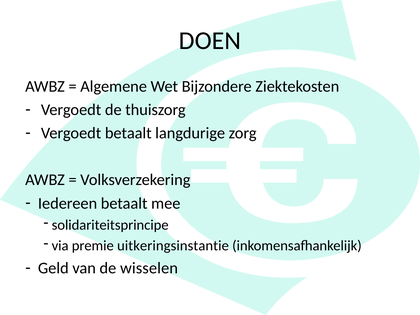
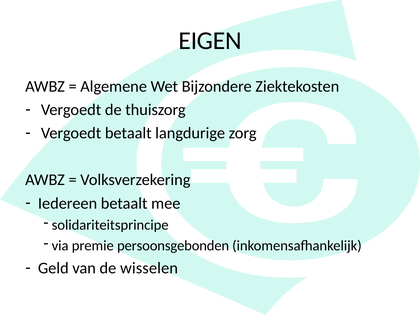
DOEN: DOEN -> EIGEN
uitkeringsinstantie: uitkeringsinstantie -> persoonsgebonden
